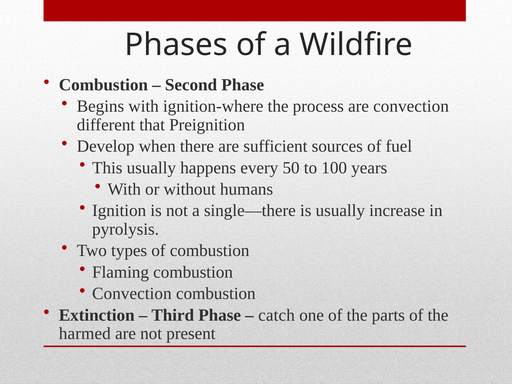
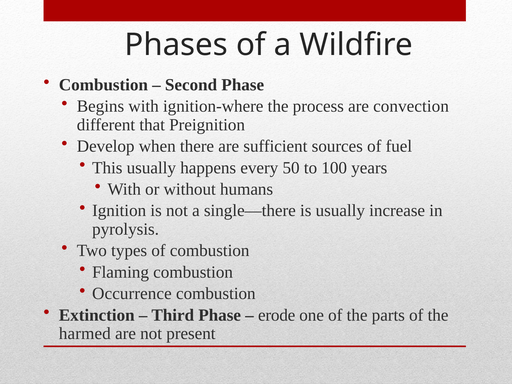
Convection at (132, 294): Convection -> Occurrence
catch: catch -> erode
